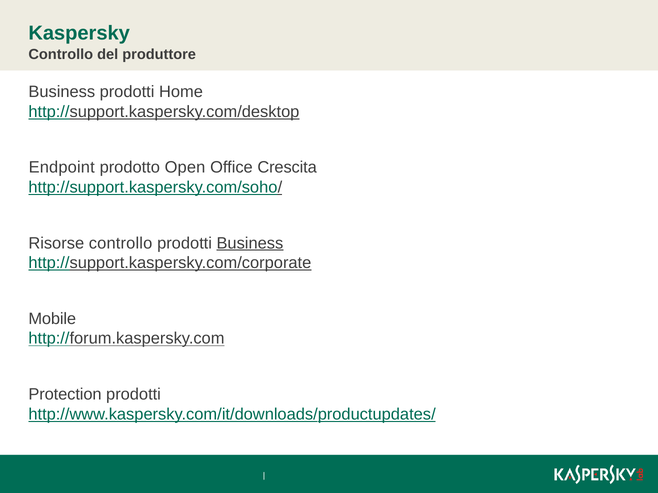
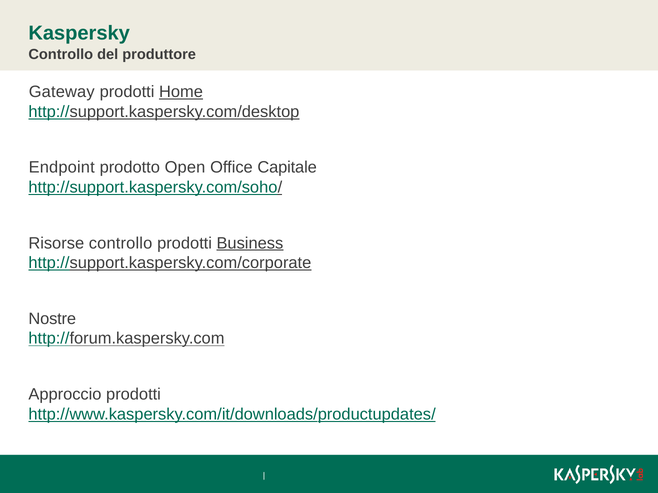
Business at (62, 92): Business -> Gateway
Home underline: none -> present
Crescita: Crescita -> Capitale
Mobile: Mobile -> Nostre
Protection: Protection -> Approccio
